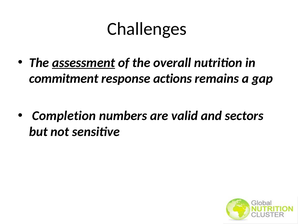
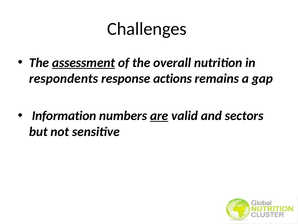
commitment: commitment -> respondents
Completion: Completion -> Information
are underline: none -> present
